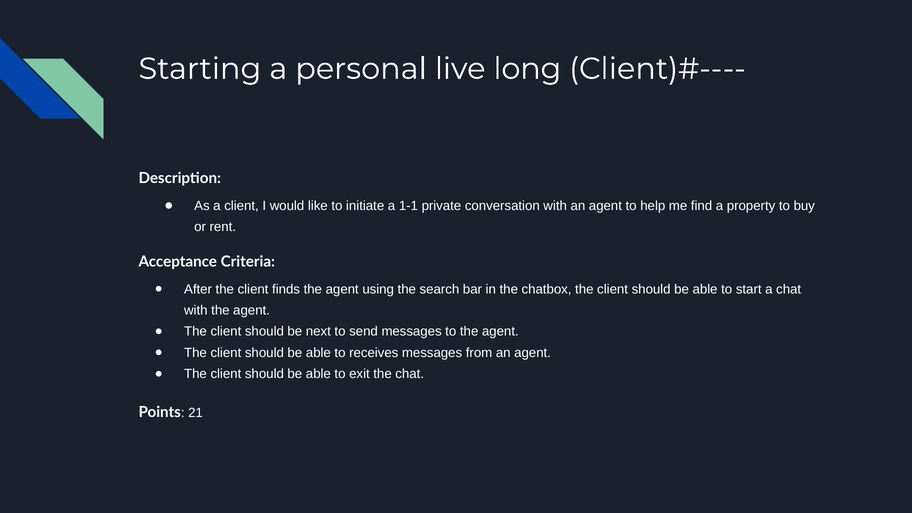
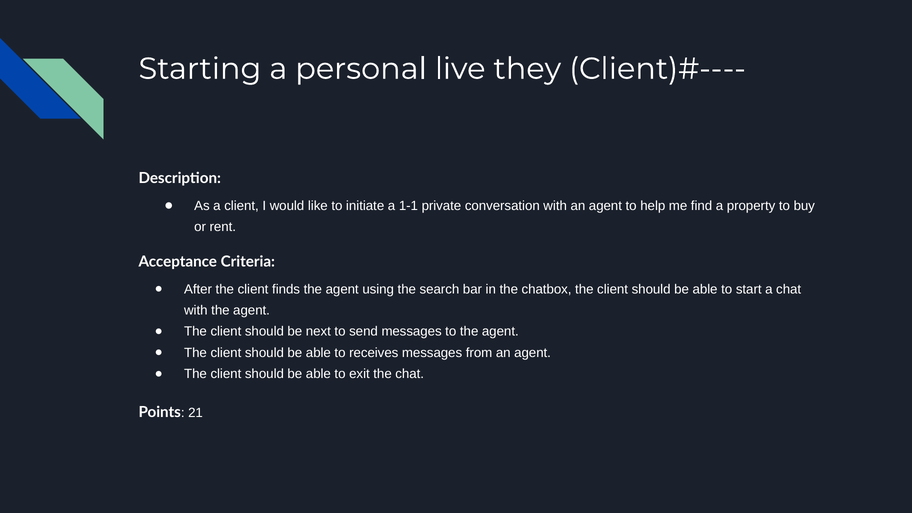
long: long -> they
